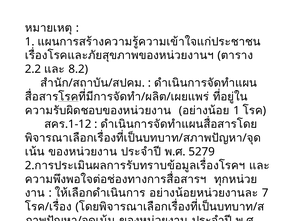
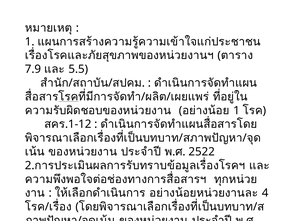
2.2: 2.2 -> 7.9
8.2: 8.2 -> 5.5
5279: 5279 -> 2522
7: 7 -> 4
